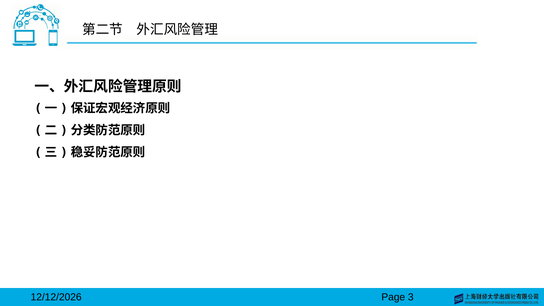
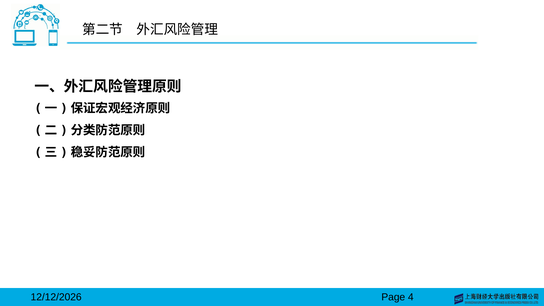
3: 3 -> 4
